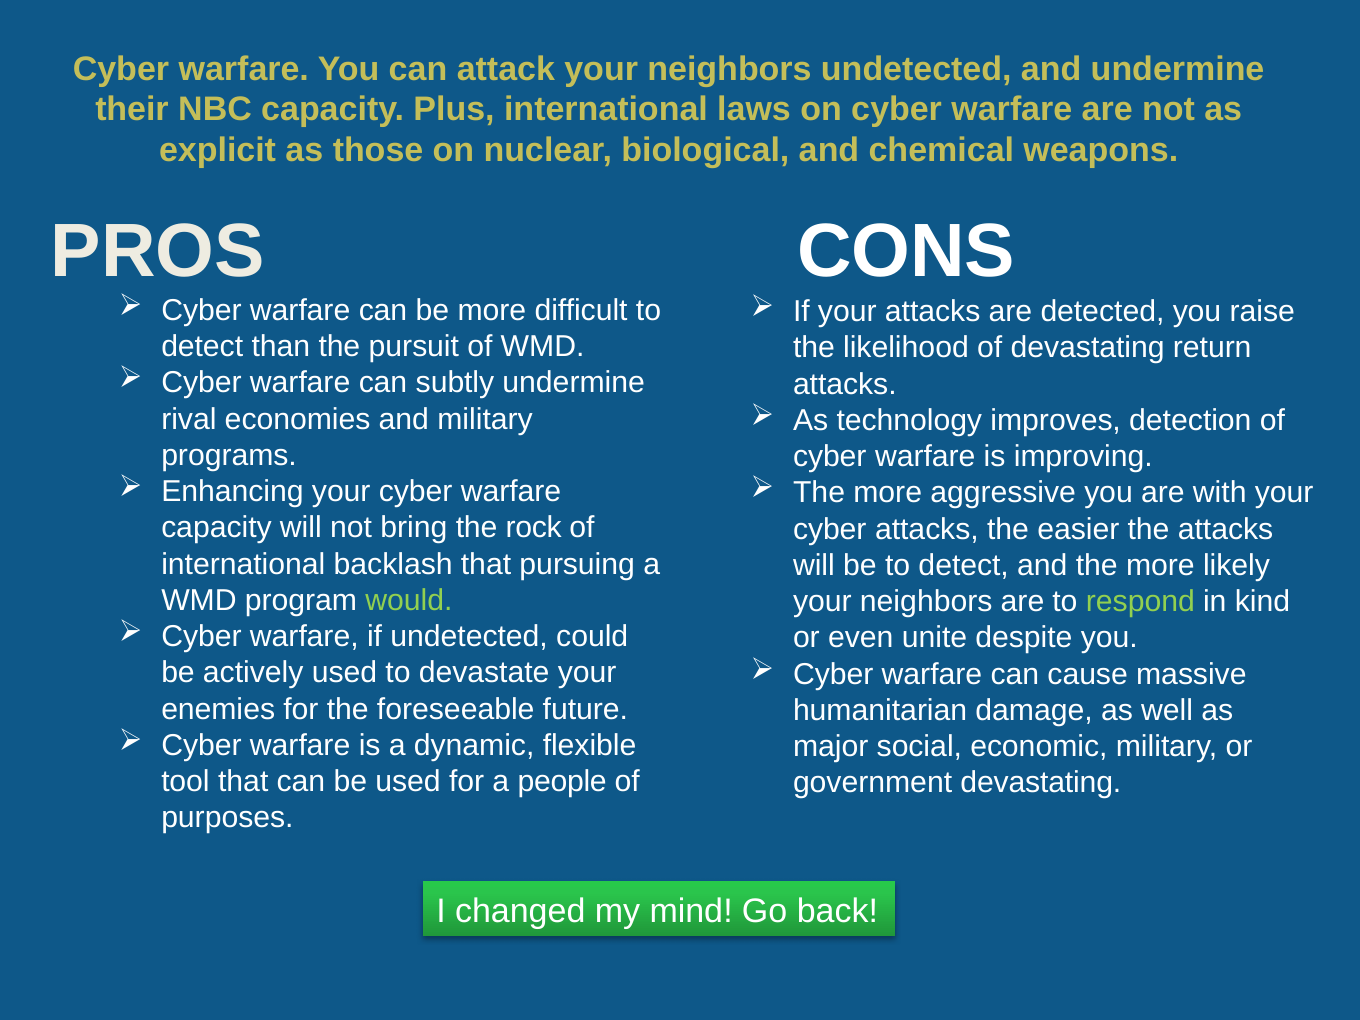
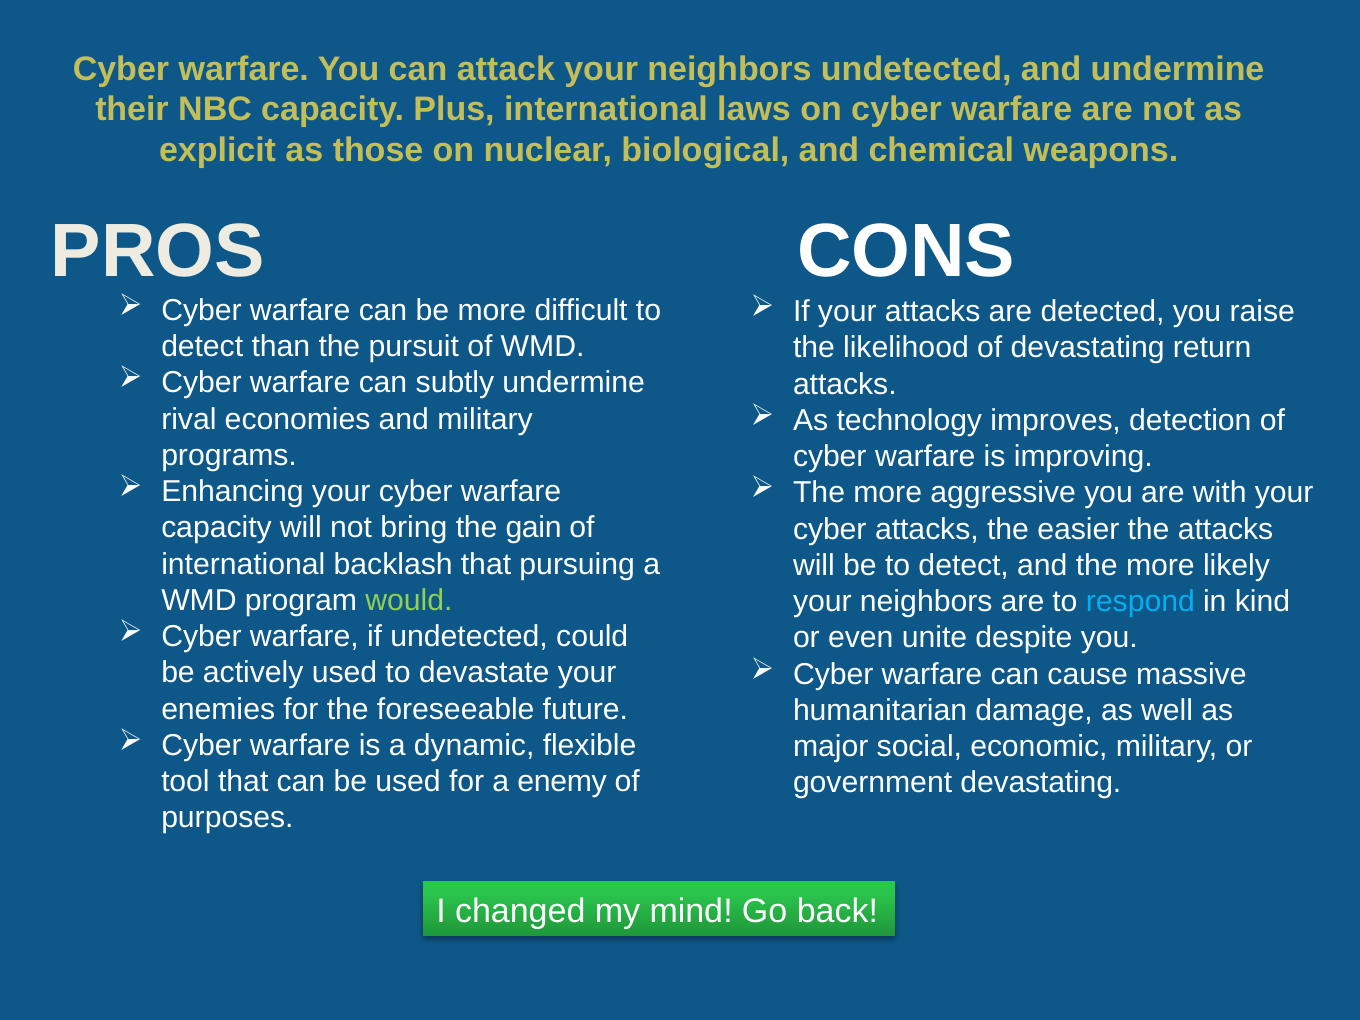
rock: rock -> gain
respond colour: light green -> light blue
people: people -> enemy
